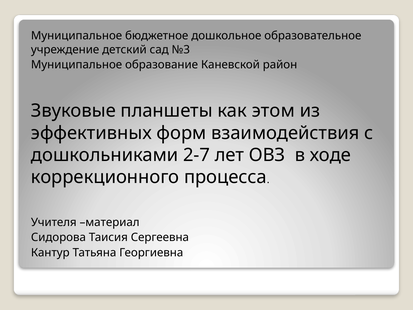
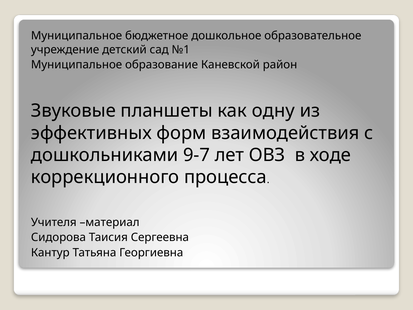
№3: №3 -> №1
этом: этом -> одну
2-7: 2-7 -> 9-7
